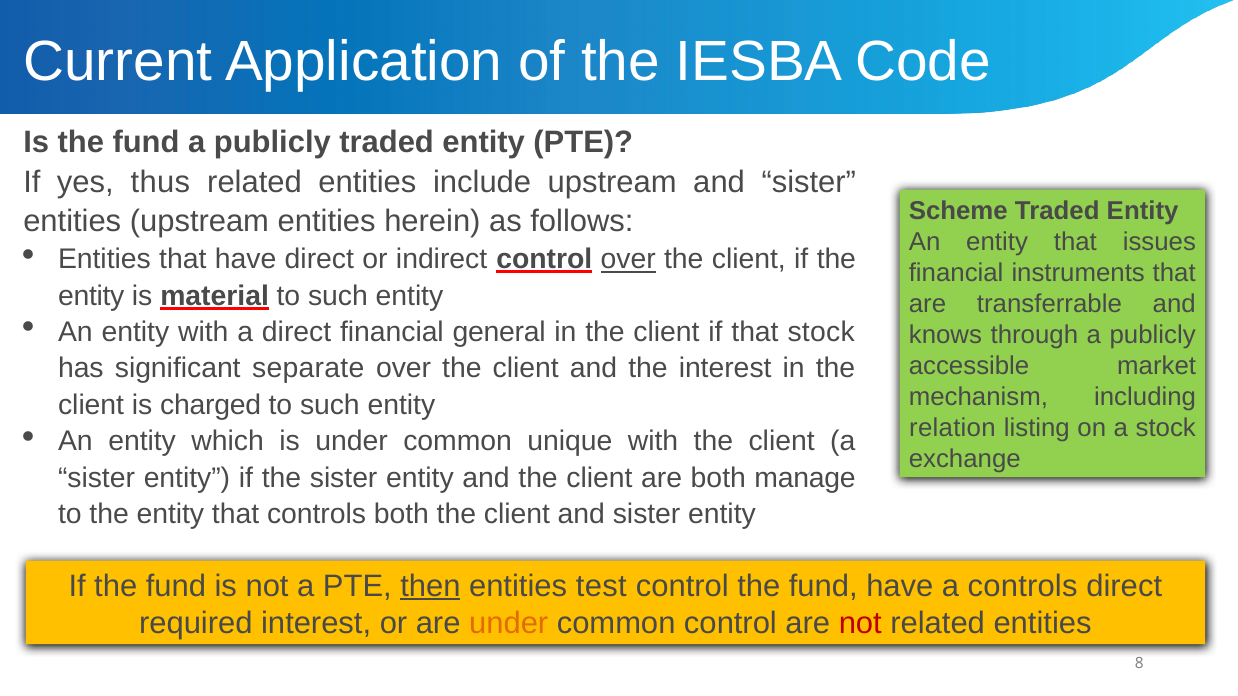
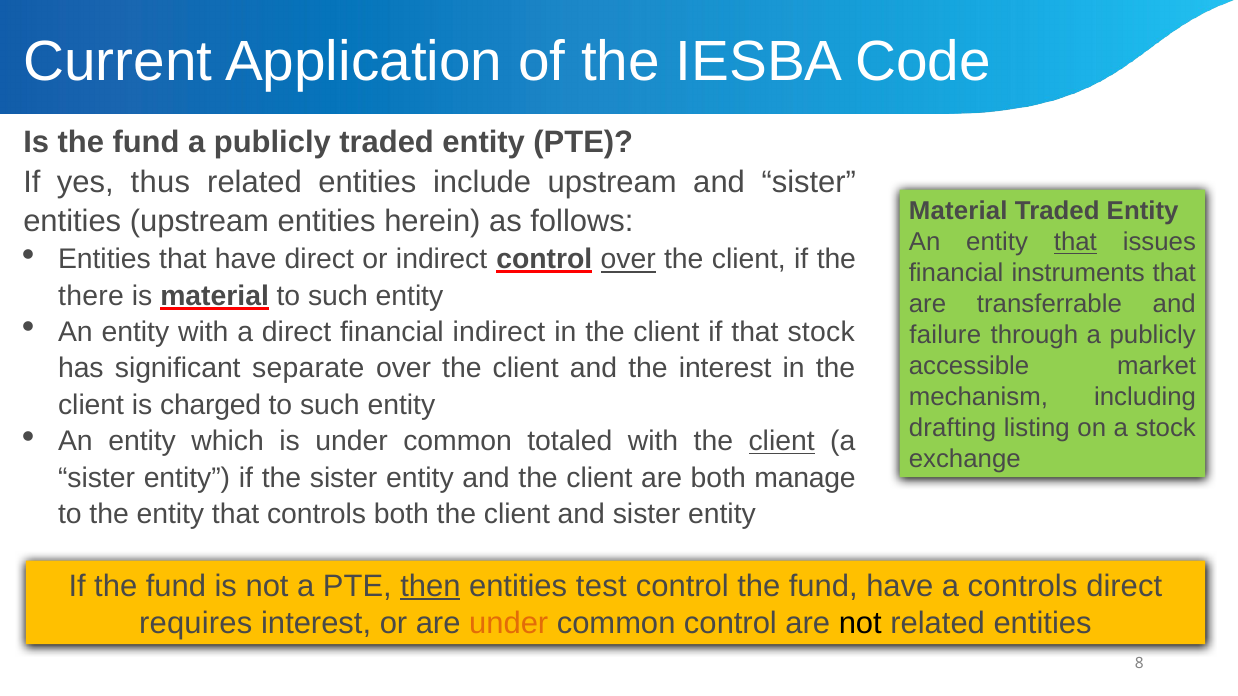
Scheme at (958, 211): Scheme -> Material
that at (1075, 242) underline: none -> present
entity at (91, 296): entity -> there
financial general: general -> indirect
knows: knows -> failure
relation: relation -> drafting
unique: unique -> totaled
client at (782, 442) underline: none -> present
required: required -> requires
not at (860, 623) colour: red -> black
